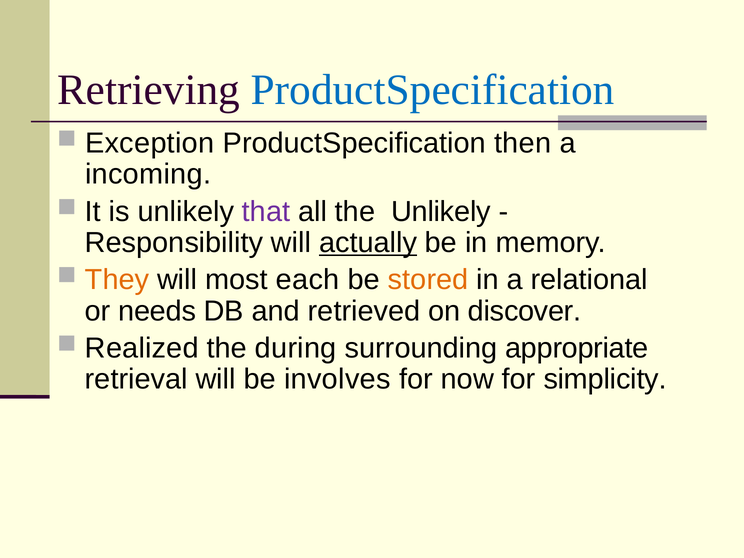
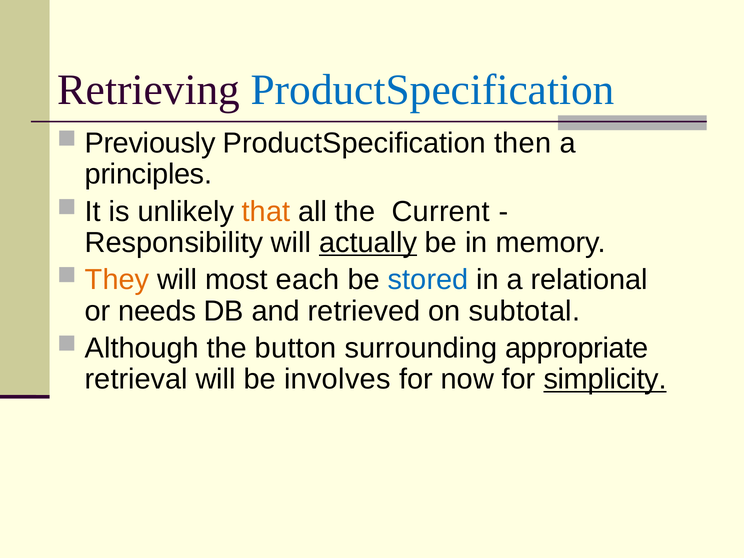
Exception: Exception -> Previously
incoming: incoming -> principles
that colour: purple -> orange
the Unlikely: Unlikely -> Current
stored colour: orange -> blue
discover: discover -> subtotal
Realized: Realized -> Although
during: during -> button
simplicity underline: none -> present
